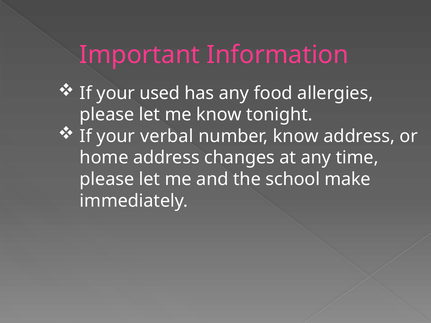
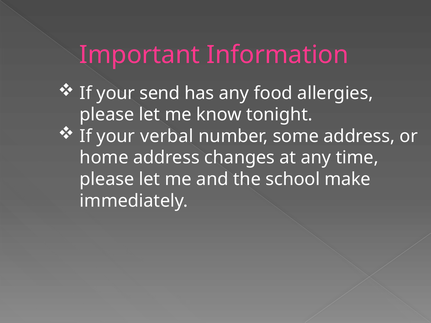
used: used -> send
number know: know -> some
